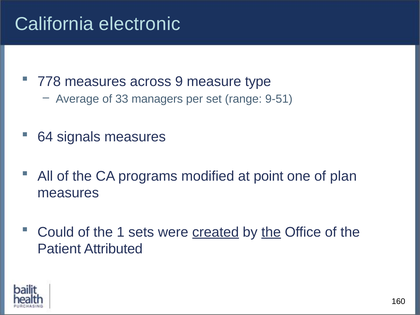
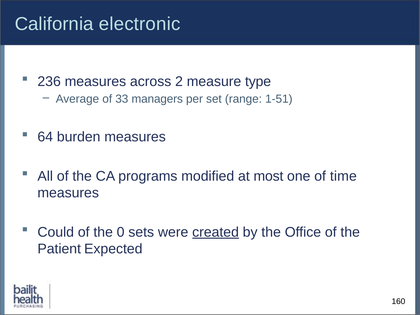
778: 778 -> 236
9: 9 -> 2
9-51: 9-51 -> 1-51
signals: signals -> burden
point: point -> most
plan: plan -> time
1: 1 -> 0
the at (271, 232) underline: present -> none
Attributed: Attributed -> Expected
